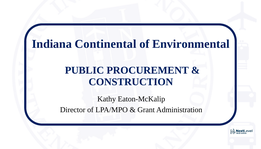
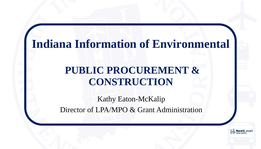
Continental: Continental -> Information
